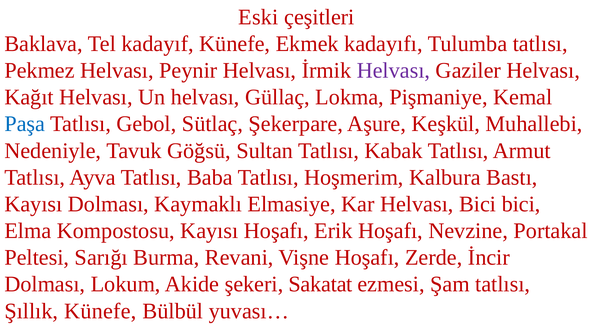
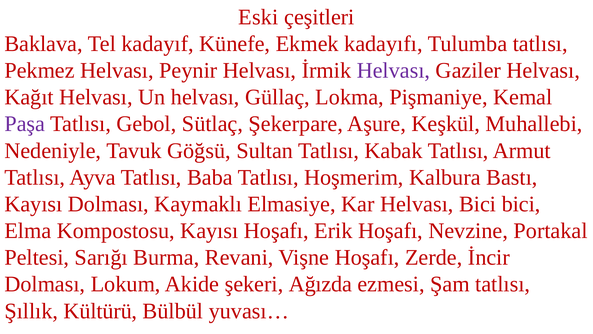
Paşa colour: blue -> purple
Sakatat: Sakatat -> Ağızda
Şıllık Künefe: Künefe -> Kültürü
